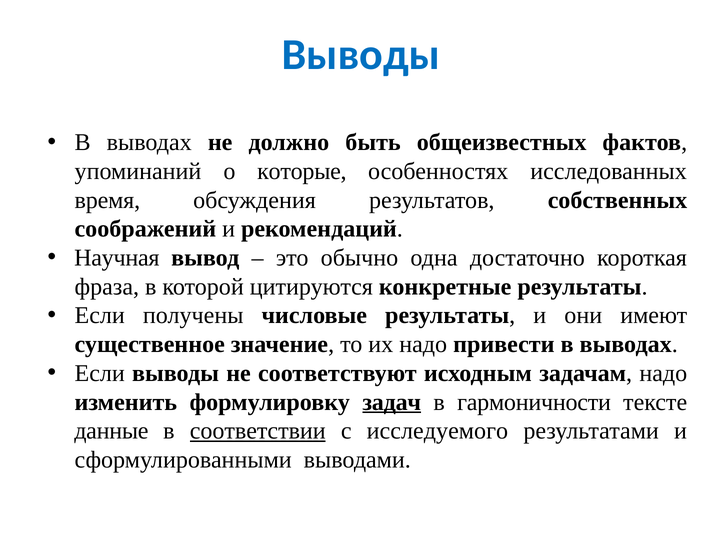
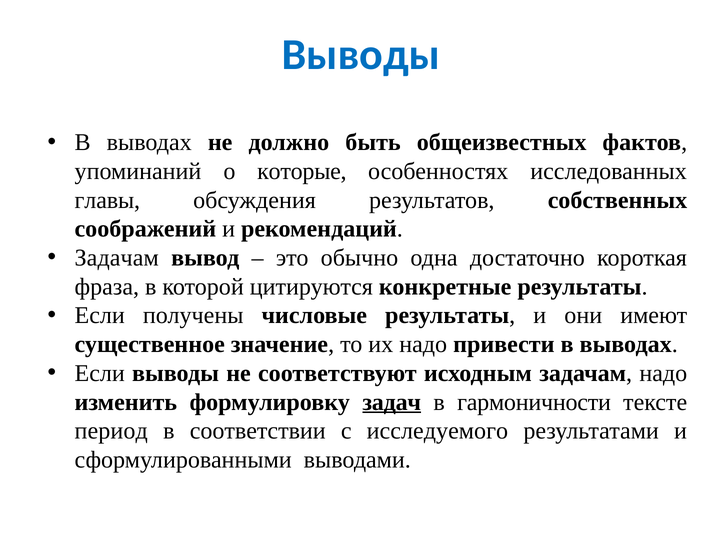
время: время -> главы
Научная at (117, 258): Научная -> Задачам
данные: данные -> период
соответствии underline: present -> none
